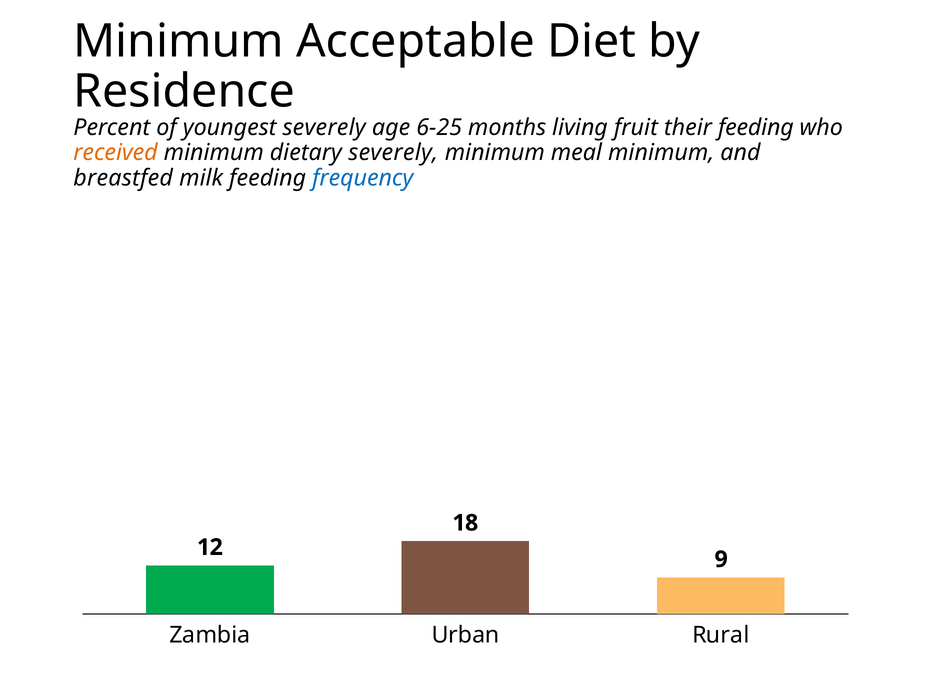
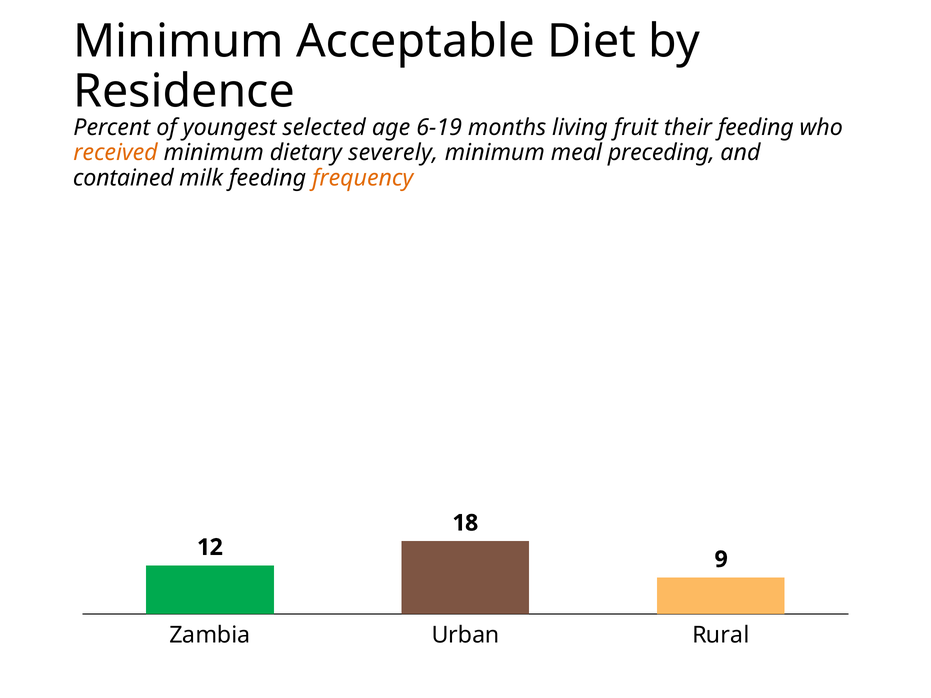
youngest severely: severely -> selected
6-25: 6-25 -> 6-19
meal minimum: minimum -> preceding
breastfed: breastfed -> contained
frequency colour: blue -> orange
